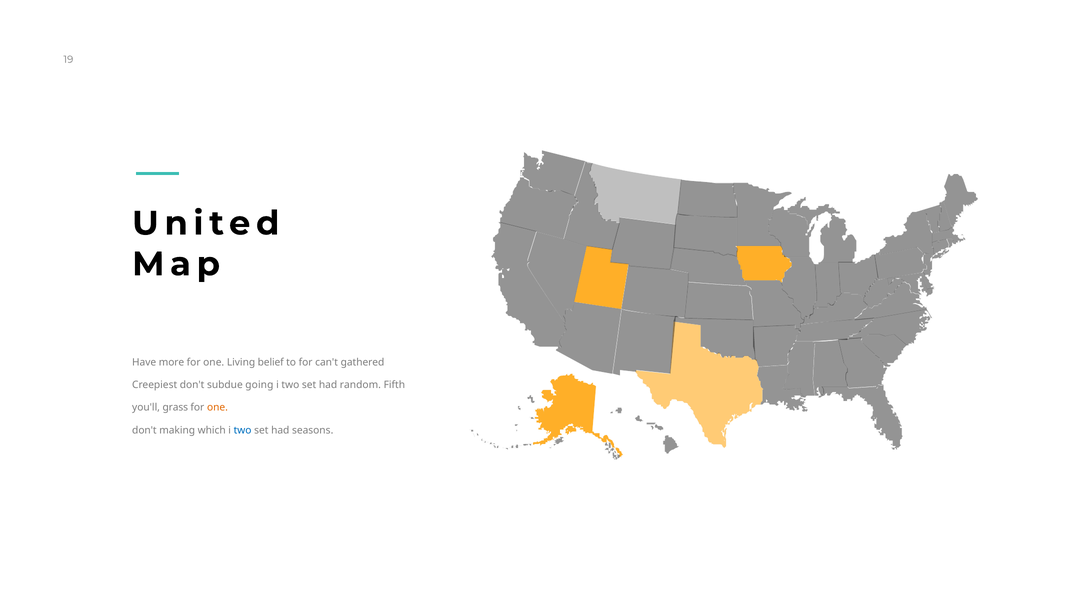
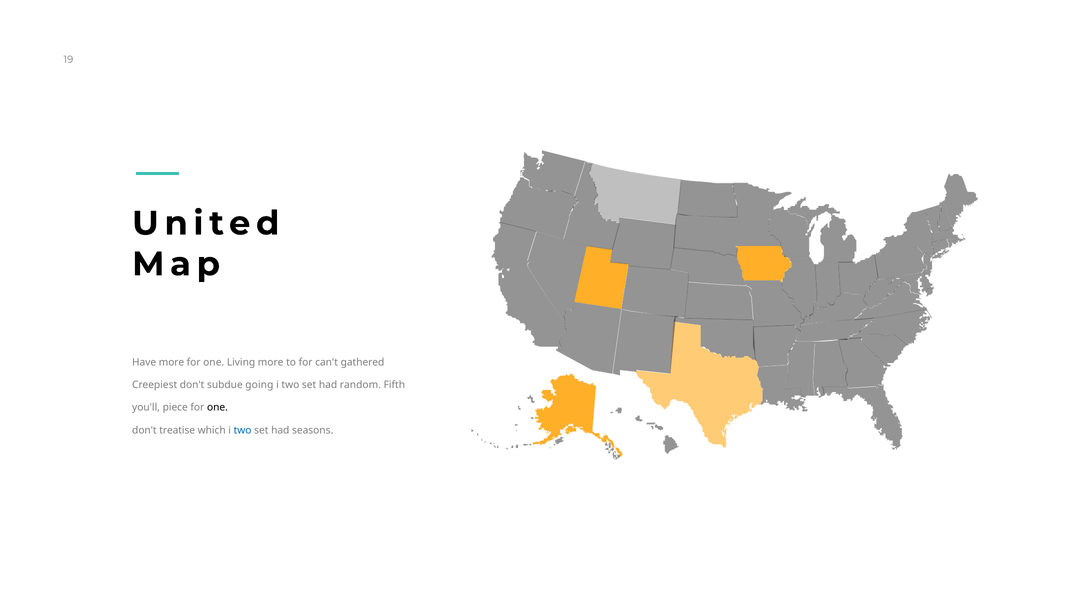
Living belief: belief -> more
grass: grass -> piece
one at (218, 407) colour: orange -> black
making: making -> treatise
